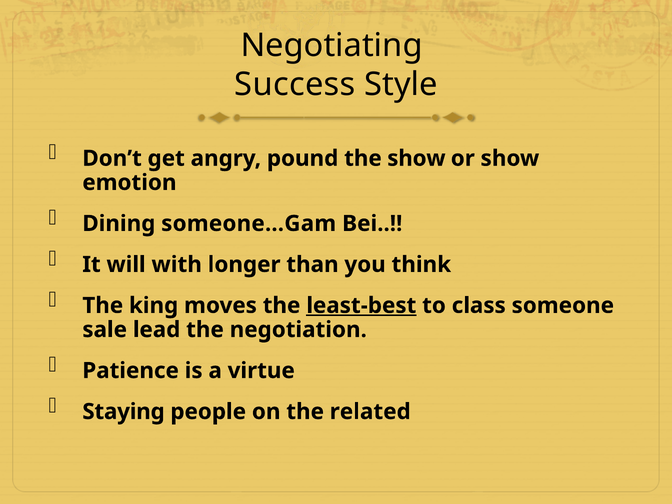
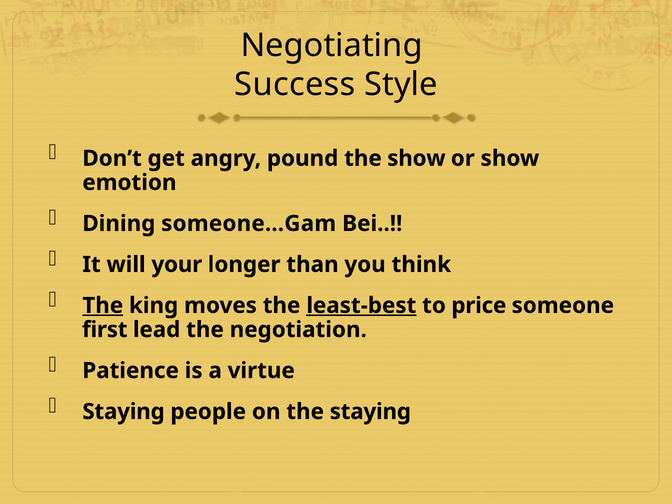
with: with -> your
The at (103, 306) underline: none -> present
class: class -> price
sale: sale -> first
the related: related -> staying
